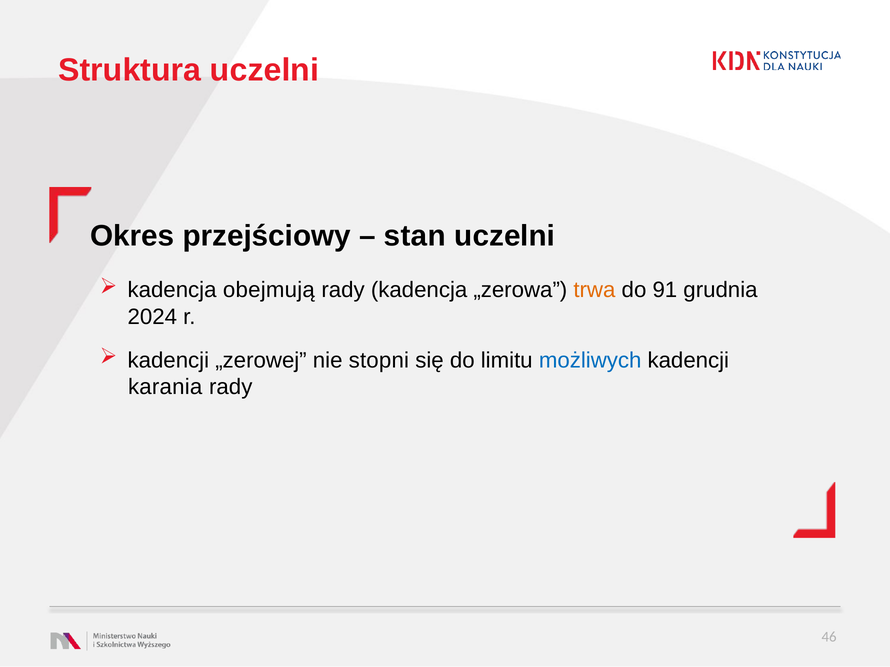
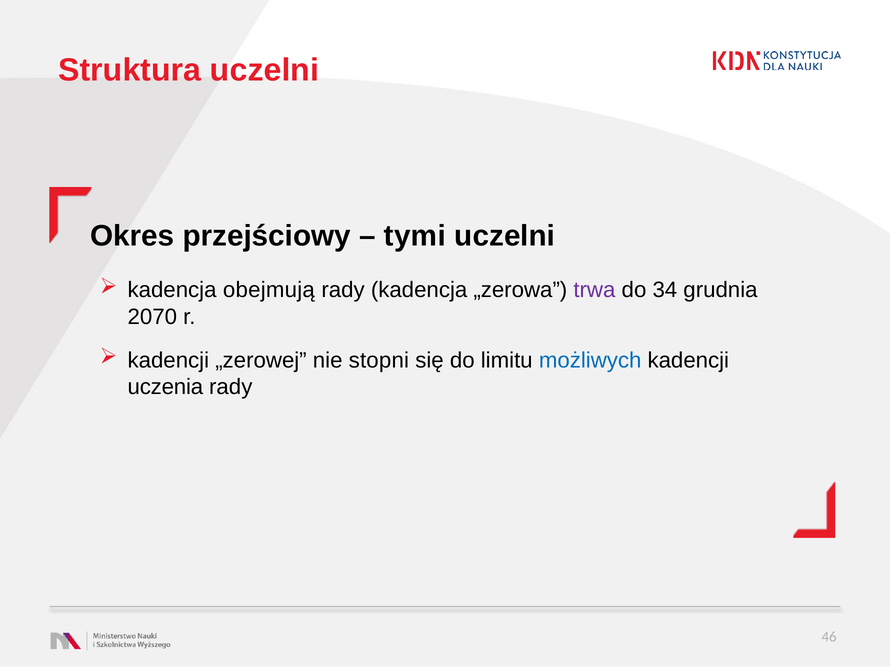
stan: stan -> tymi
trwa colour: orange -> purple
91: 91 -> 34
2024: 2024 -> 2070
karania: karania -> uczenia
